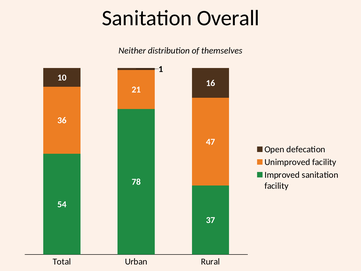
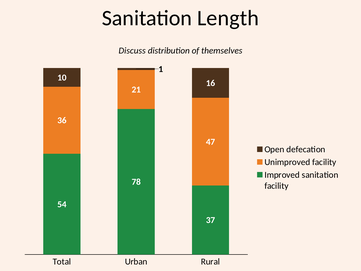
Overall: Overall -> Length
Neither: Neither -> Discuss
